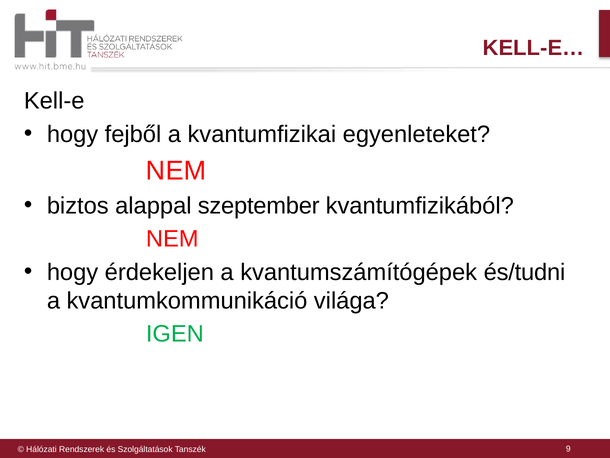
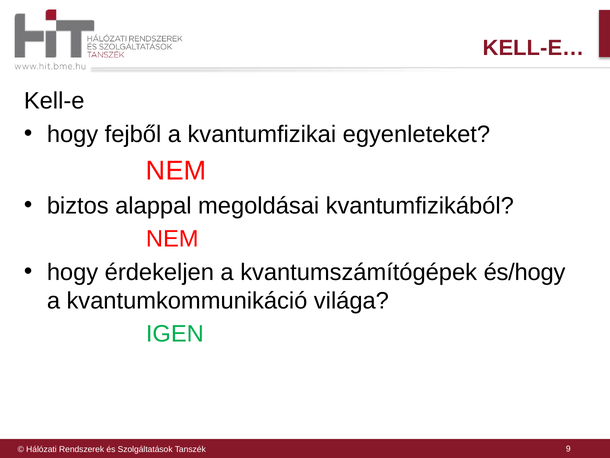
szeptember: szeptember -> megoldásai
és/tudni: és/tudni -> és/hogy
